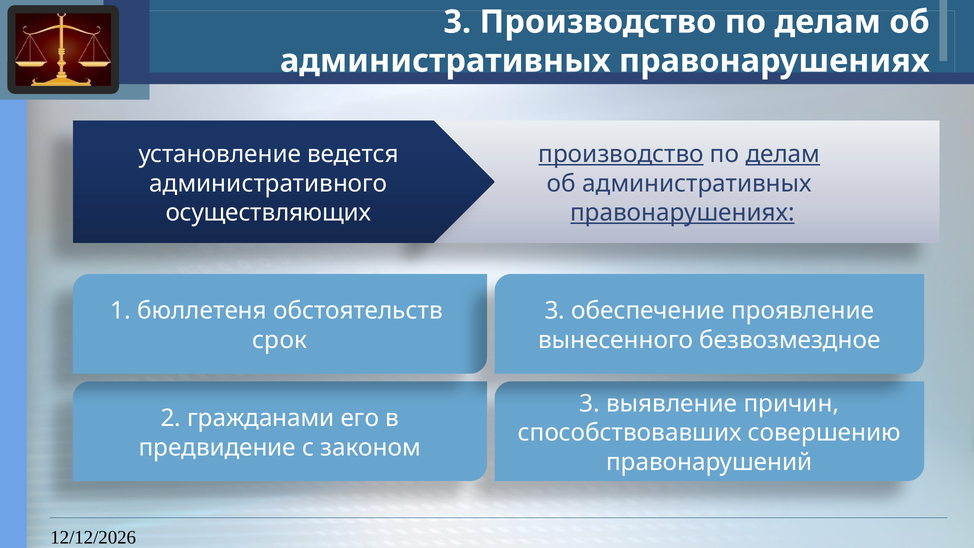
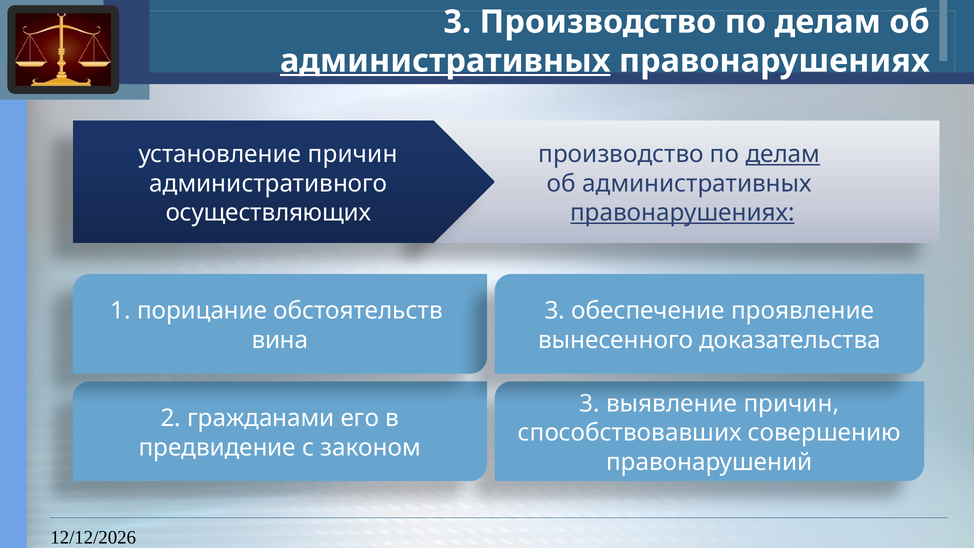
административных at (445, 61) underline: none -> present
установление ведется: ведется -> причин
производство at (621, 154) underline: present -> none
бюллетеня: бюллетеня -> порицание
срок: срок -> вина
безвозмездное: безвозмездное -> доказательства
